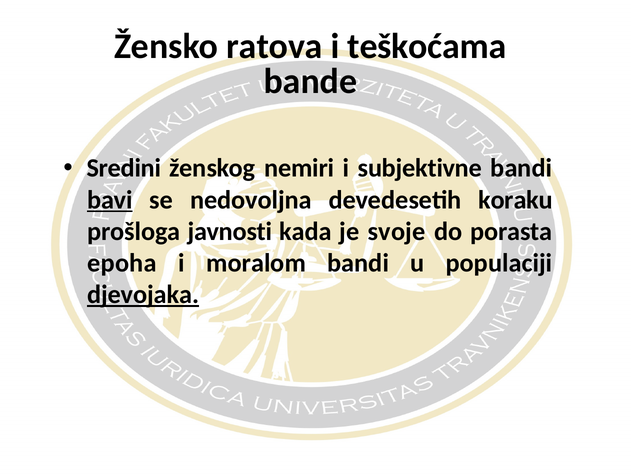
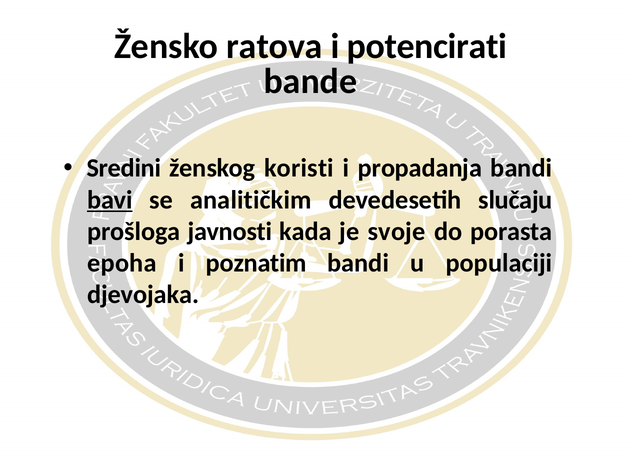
teškoćama: teškoćama -> potencirati
nemiri: nemiri -> koristi
subjektivne: subjektivne -> propadanja
nedovoljna: nedovoljna -> analitičkim
koraku: koraku -> slučaju
moralom: moralom -> poznatim
djevojaka underline: present -> none
